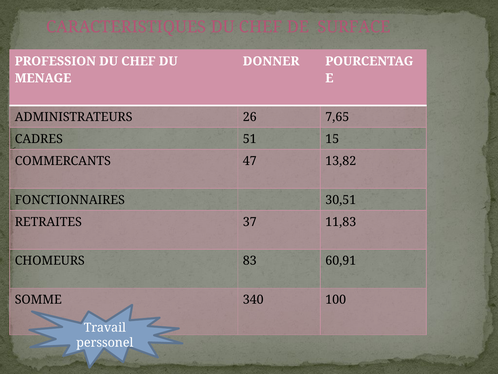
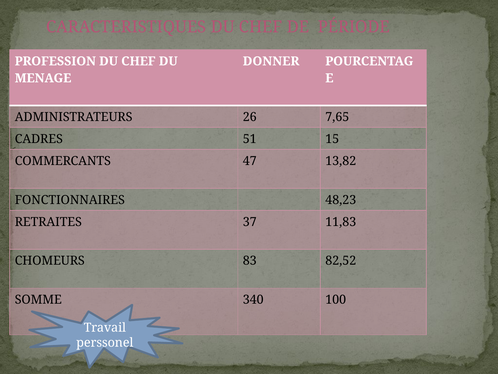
SURFACE: SURFACE -> PÉRIODE
30,51: 30,51 -> 48,23
60,91: 60,91 -> 82,52
